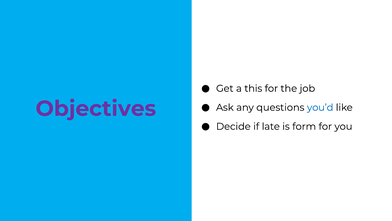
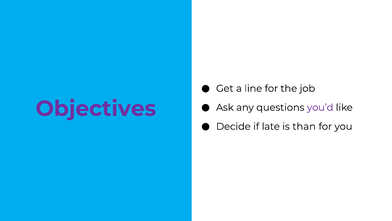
this: this -> line
you’d colour: blue -> purple
form: form -> than
